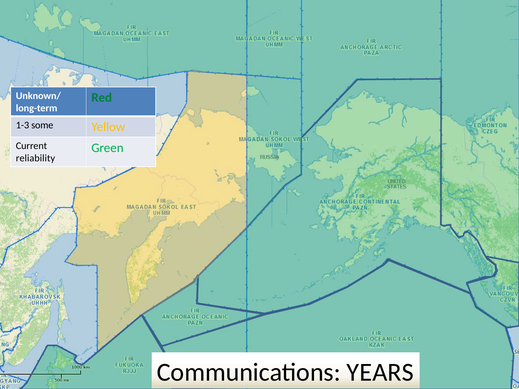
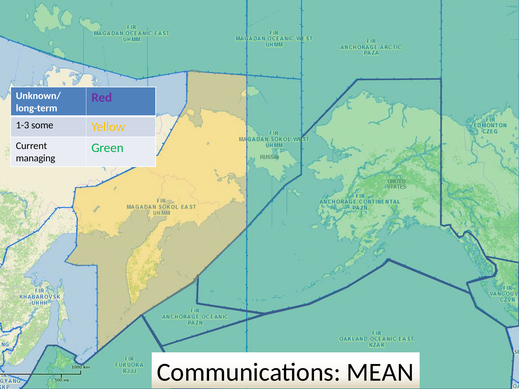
Red colour: green -> purple
reliability: reliability -> managing
YEARS: YEARS -> MEAN
